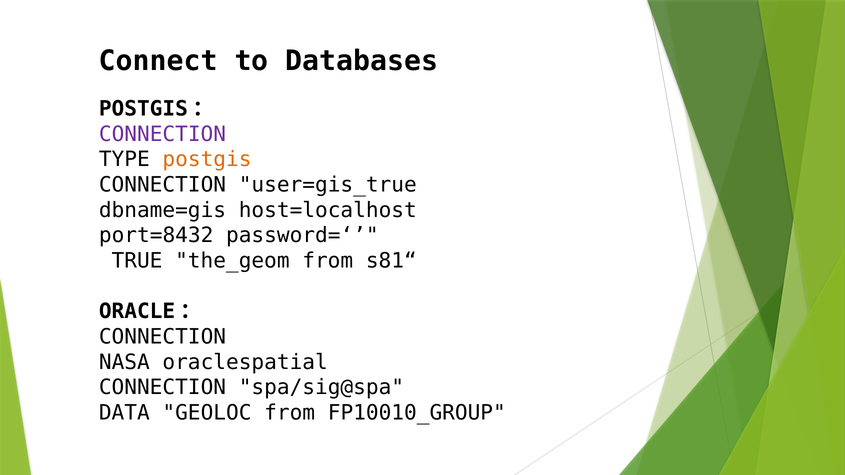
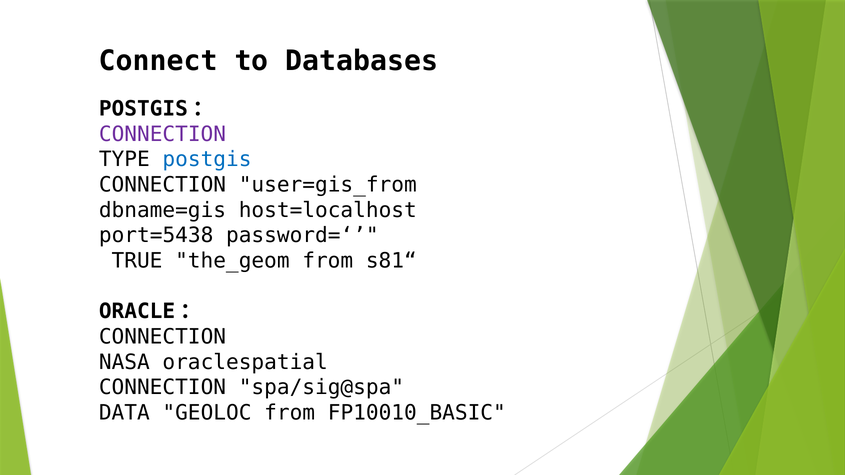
postgis colour: orange -> blue
user=gis_true: user=gis_true -> user=gis_from
port=8432: port=8432 -> port=5438
FP10010_GROUP: FP10010_GROUP -> FP10010_BASIC
